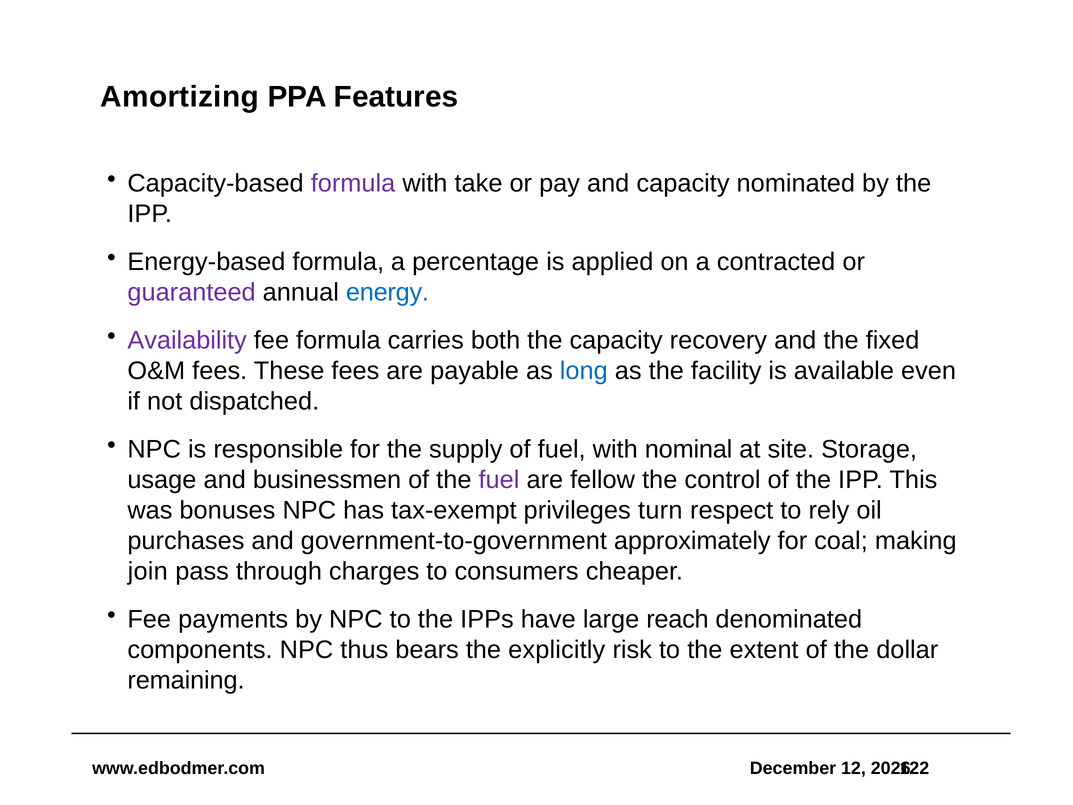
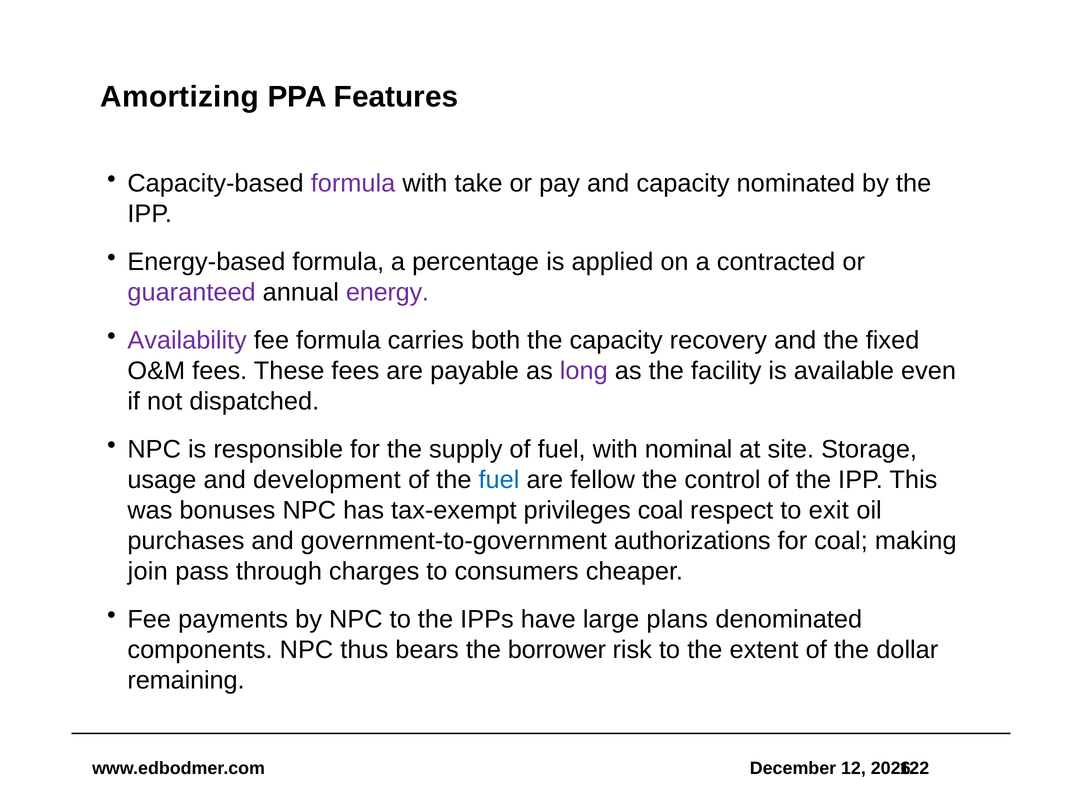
energy colour: blue -> purple
long colour: blue -> purple
businessmen: businessmen -> development
fuel at (499, 480) colour: purple -> blue
privileges turn: turn -> coal
rely: rely -> exit
approximately: approximately -> authorizations
reach: reach -> plans
explicitly: explicitly -> borrower
